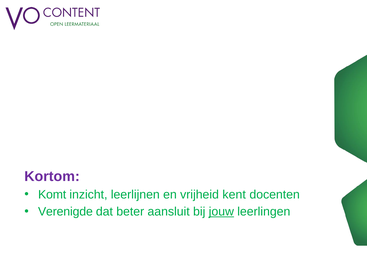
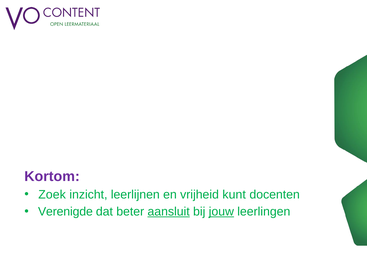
Komt: Komt -> Zoek
kent: kent -> kunt
aansluit underline: none -> present
